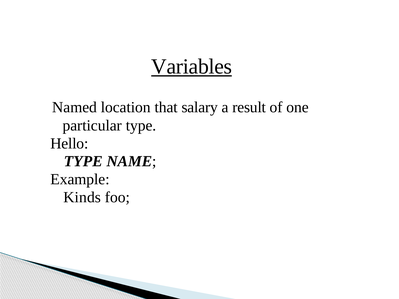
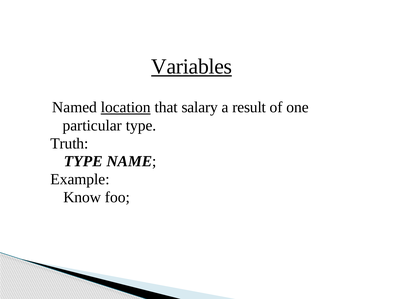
location underline: none -> present
Hello: Hello -> Truth
Kinds: Kinds -> Know
